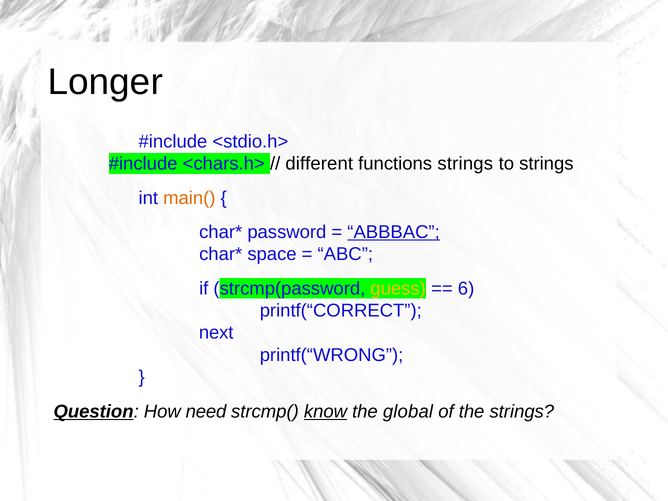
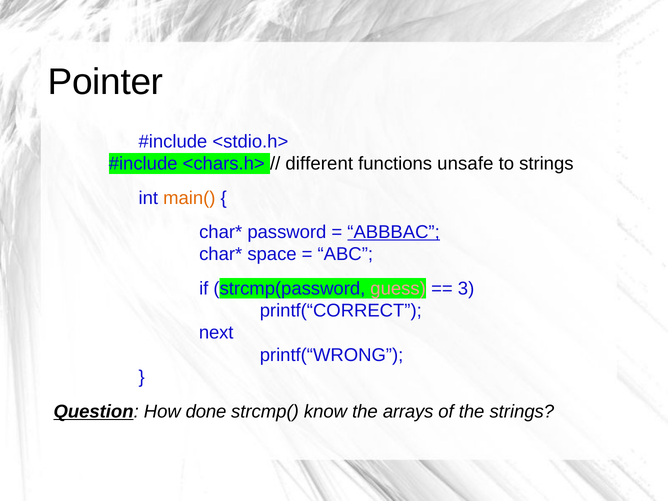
Longer: Longer -> Pointer
functions strings: strings -> unsafe
guess colour: yellow -> pink
6: 6 -> 3
need: need -> done
know underline: present -> none
global: global -> arrays
